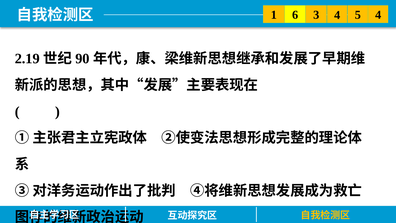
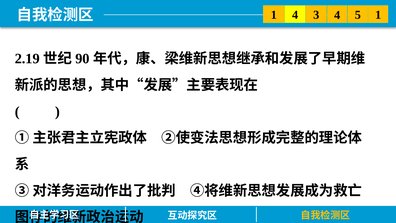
6 at (295, 15): 6 -> 4
5 4: 4 -> 1
